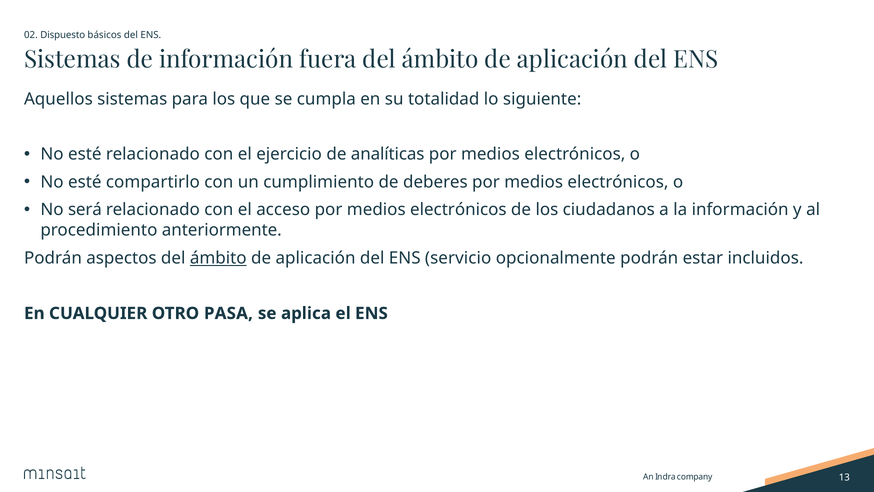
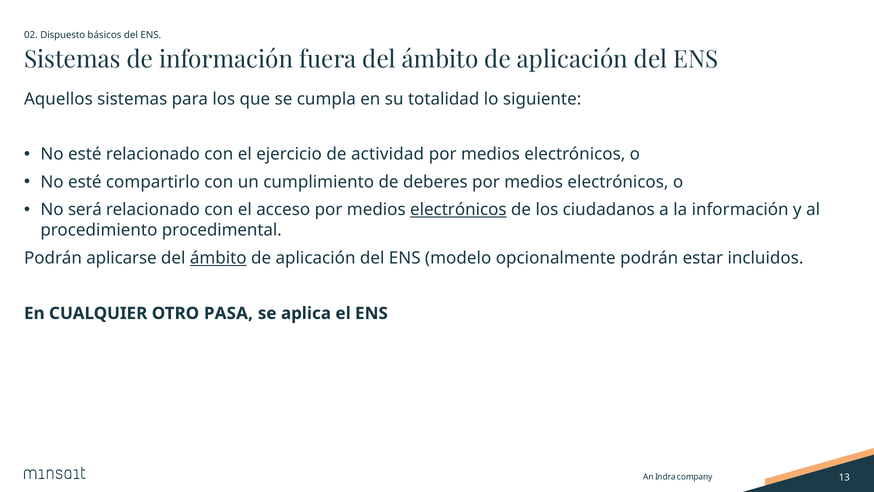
analíticas: analíticas -> actividad
electrónicos at (458, 210) underline: none -> present
anteriormente: anteriormente -> procedimental
aspectos: aspectos -> aplicarse
servicio: servicio -> modelo
